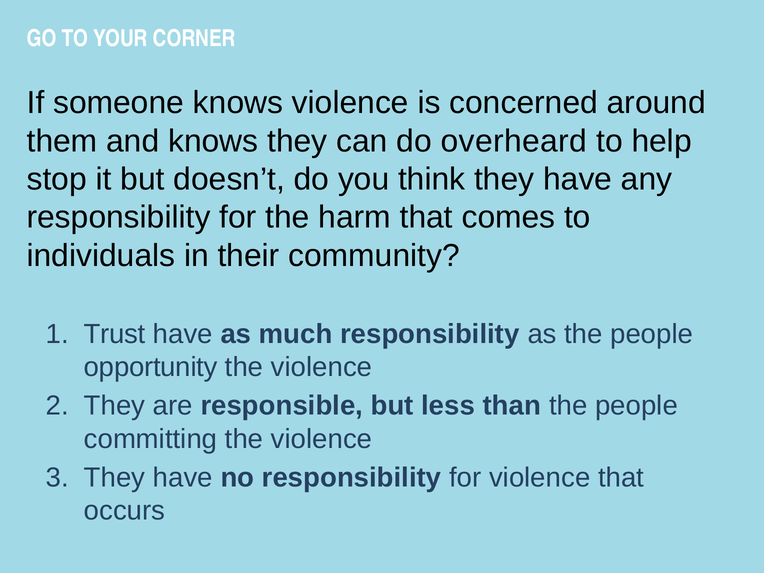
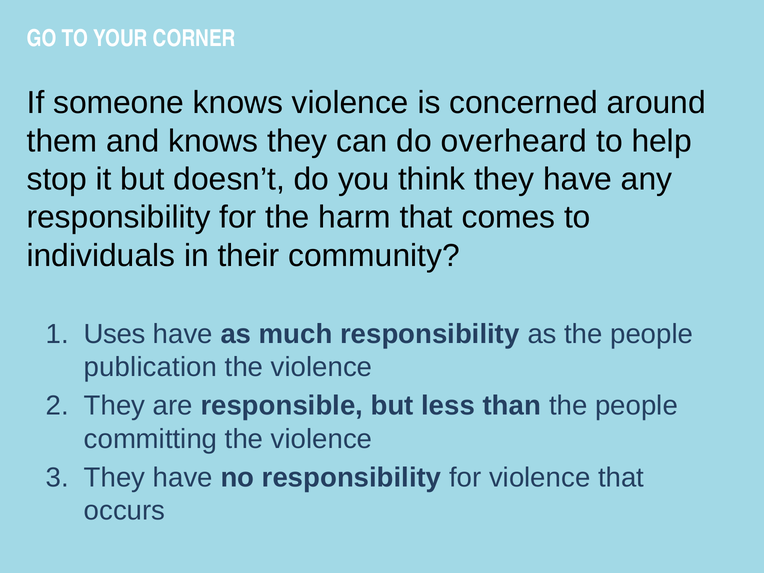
Trust: Trust -> Uses
opportunity: opportunity -> publication
